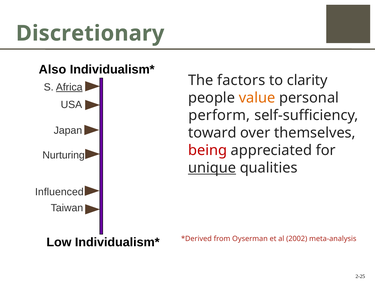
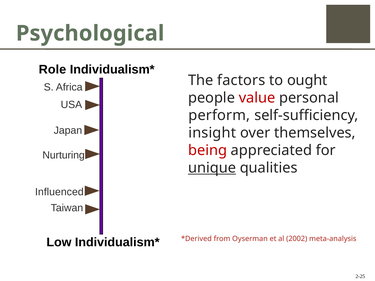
Discretionary: Discretionary -> Psychological
Also: Also -> Role
clarity: clarity -> ought
Africa underline: present -> none
value colour: orange -> red
toward: toward -> insight
